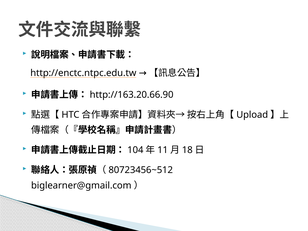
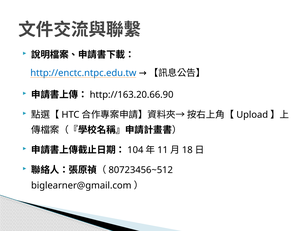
http://enctc.ntpc.edu.tw colour: black -> blue
